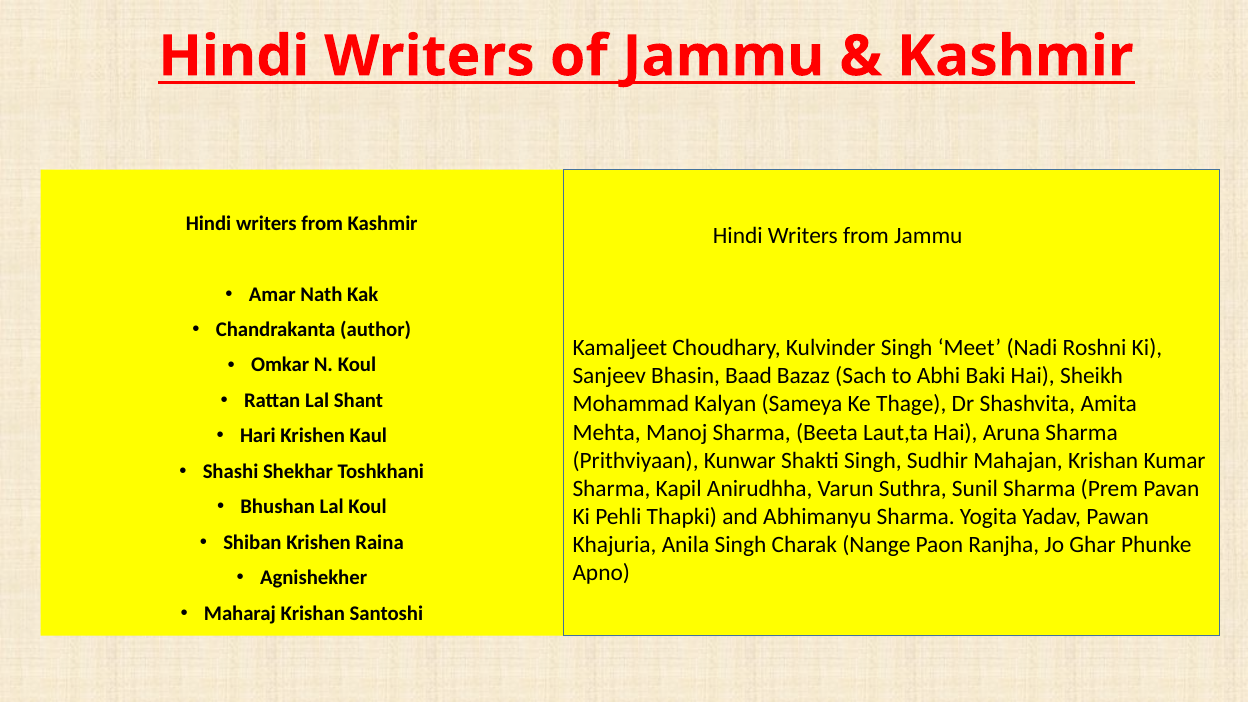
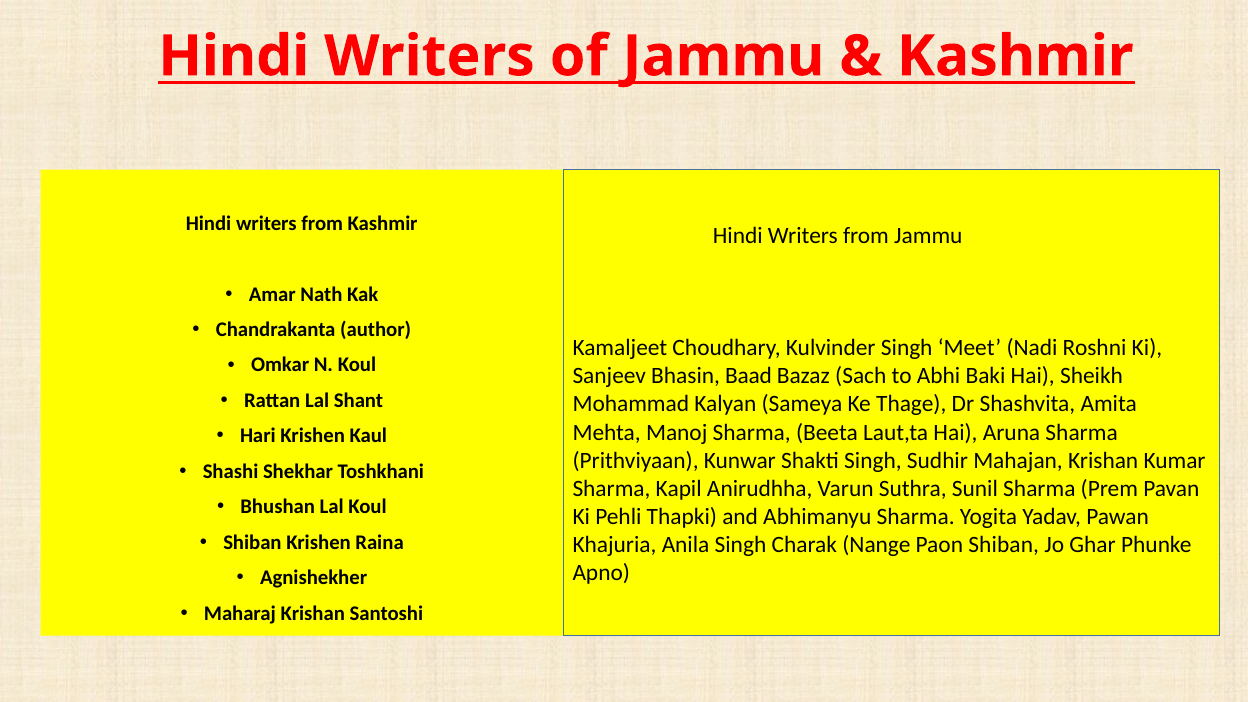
Paon Ranjha: Ranjha -> Shiban
